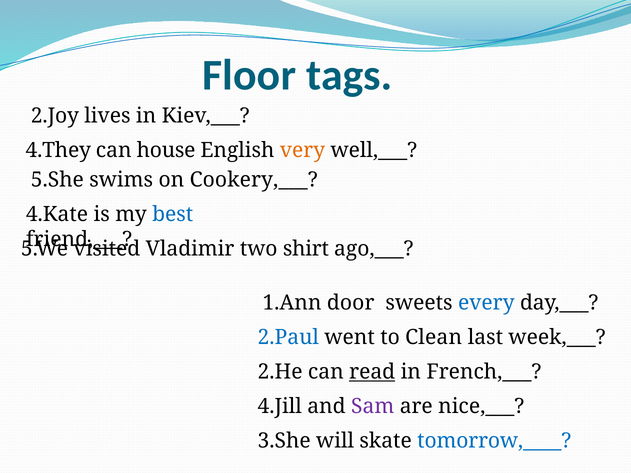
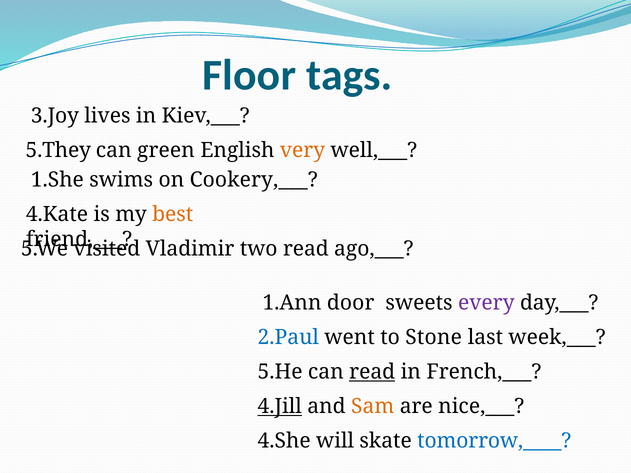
2.Joy: 2.Joy -> 3.Joy
4.They: 4.They -> 5.They
house: house -> green
5.She: 5.She -> 1.She
best colour: blue -> orange
two shirt: shirt -> read
every colour: blue -> purple
Clean: Clean -> Stone
2.He: 2.He -> 5.He
4.Jill underline: none -> present
Sam colour: purple -> orange
3.She: 3.She -> 4.She
